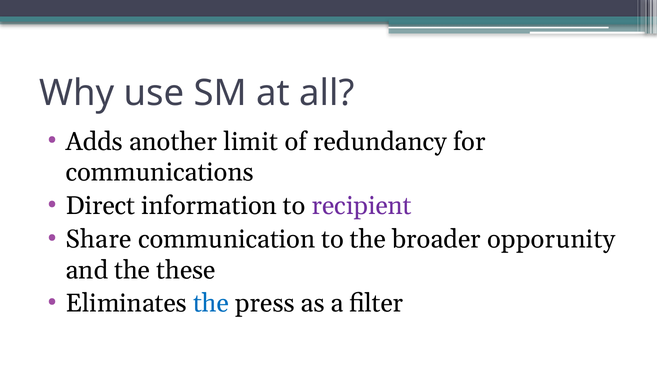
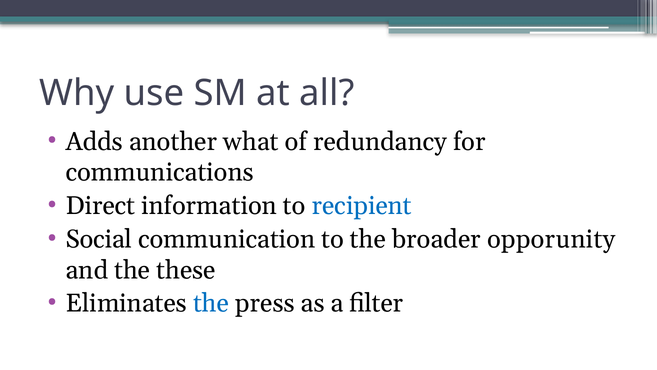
limit: limit -> what
recipient colour: purple -> blue
Share: Share -> Social
